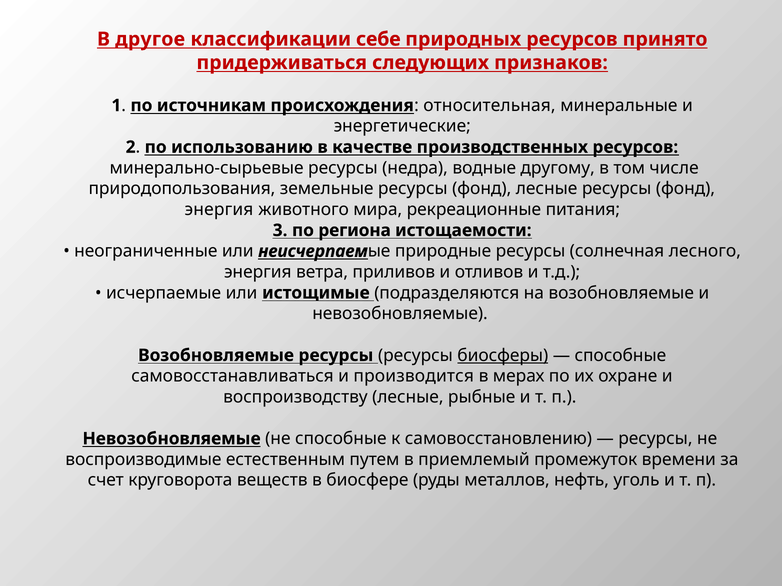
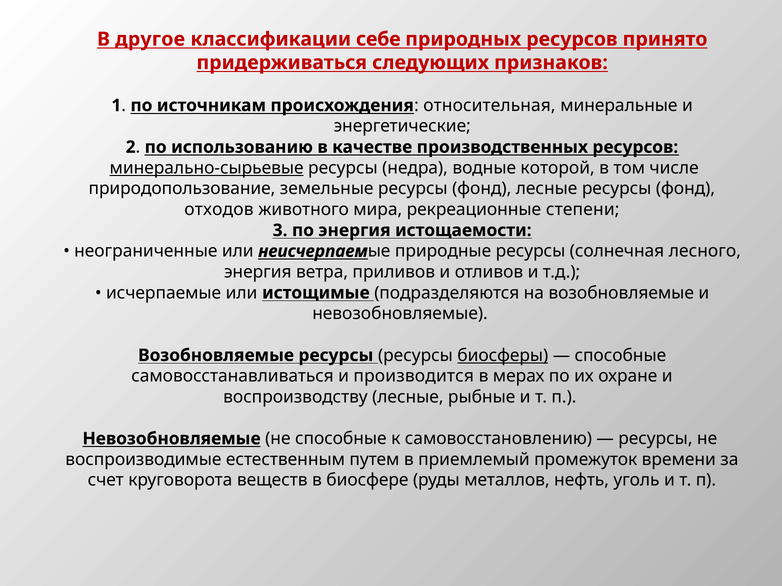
минерально-сырьевые underline: none -> present
другому: другому -> которой
природопользования: природопользования -> природопользование
энергия at (219, 210): энергия -> отходов
питания: питания -> степени
по региона: региона -> энергия
